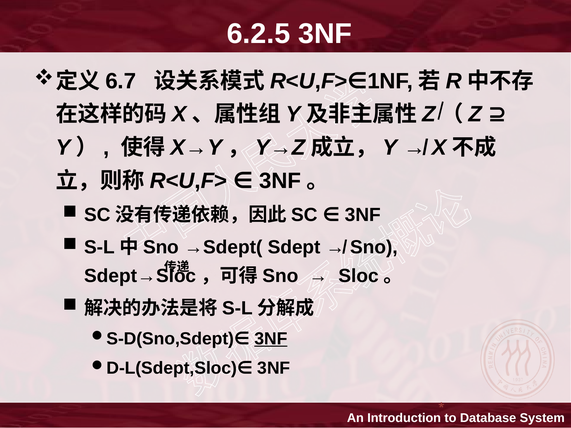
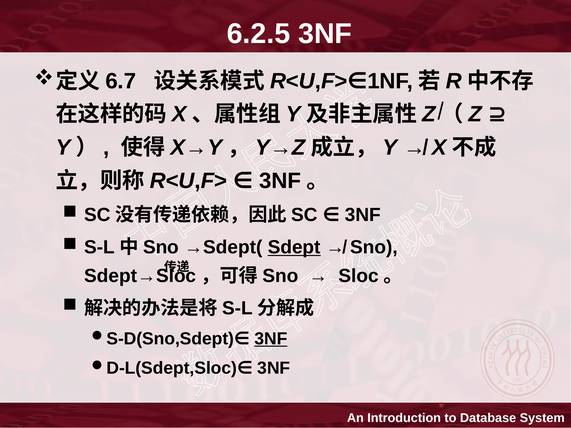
Sdept underline: none -> present
